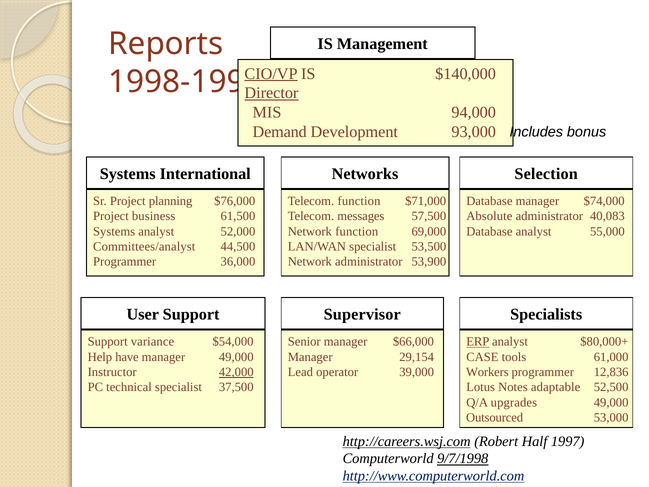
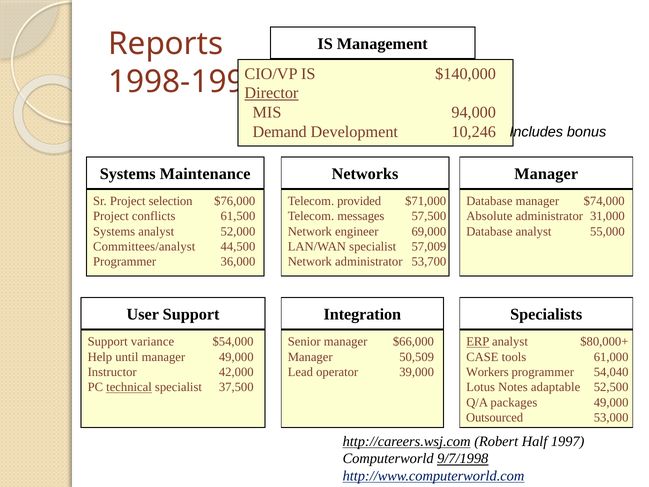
CIO/VP underline: present -> none
93,000: 93,000 -> 10,246
International: International -> Maintenance
Selection at (546, 174): Selection -> Manager
planning: planning -> selection
Telecom function: function -> provided
business: business -> conflicts
40,083: 40,083 -> 31,000
Network function: function -> engineer
53,500: 53,500 -> 57,009
53,900: 53,900 -> 53,700
Supervisor: Supervisor -> Integration
have: have -> until
29,154: 29,154 -> 50,509
42,000 underline: present -> none
12,836: 12,836 -> 54,040
technical underline: none -> present
upgrades: upgrades -> packages
